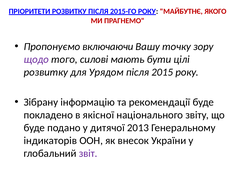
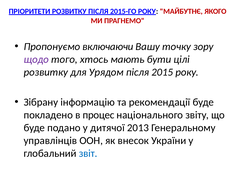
силові: силові -> хтось
якісної: якісної -> процес
індикаторів: індикаторів -> управлінців
звіт colour: purple -> blue
